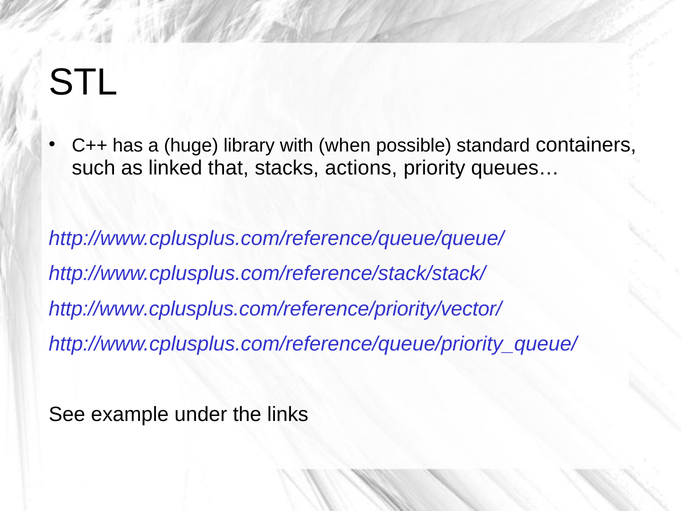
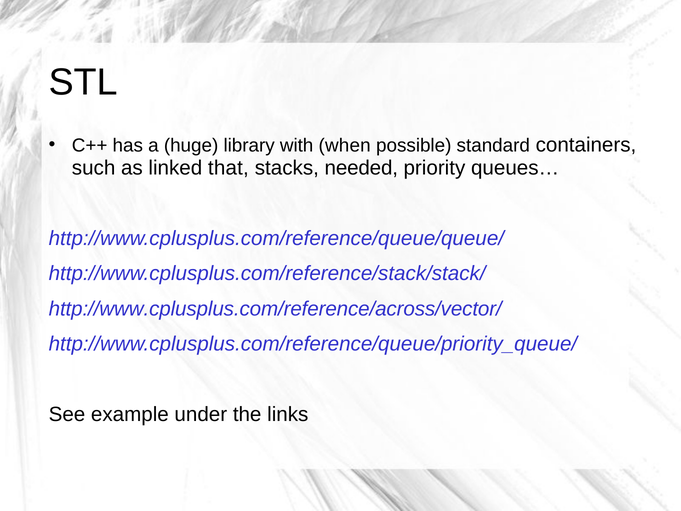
actions: actions -> needed
http://www.cplusplus.com/reference/priority/vector/: http://www.cplusplus.com/reference/priority/vector/ -> http://www.cplusplus.com/reference/across/vector/
